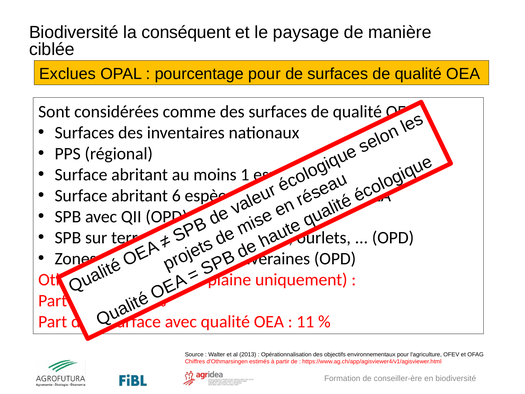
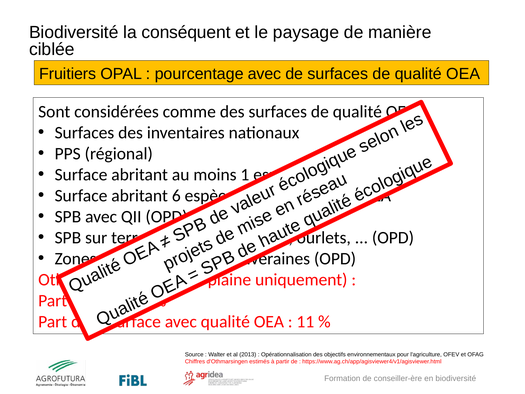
Exclues: Exclues -> Fruitiers
pourcentage pour: pour -> avec
